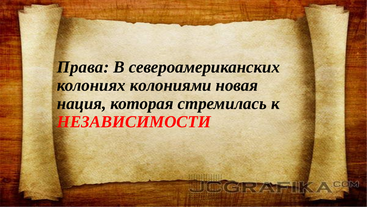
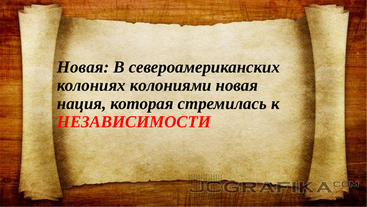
Права at (83, 67): Права -> Новая
